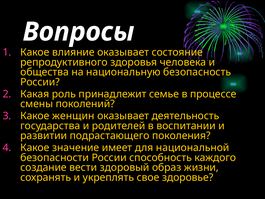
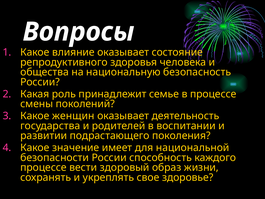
создание at (43, 167): создание -> процессе
